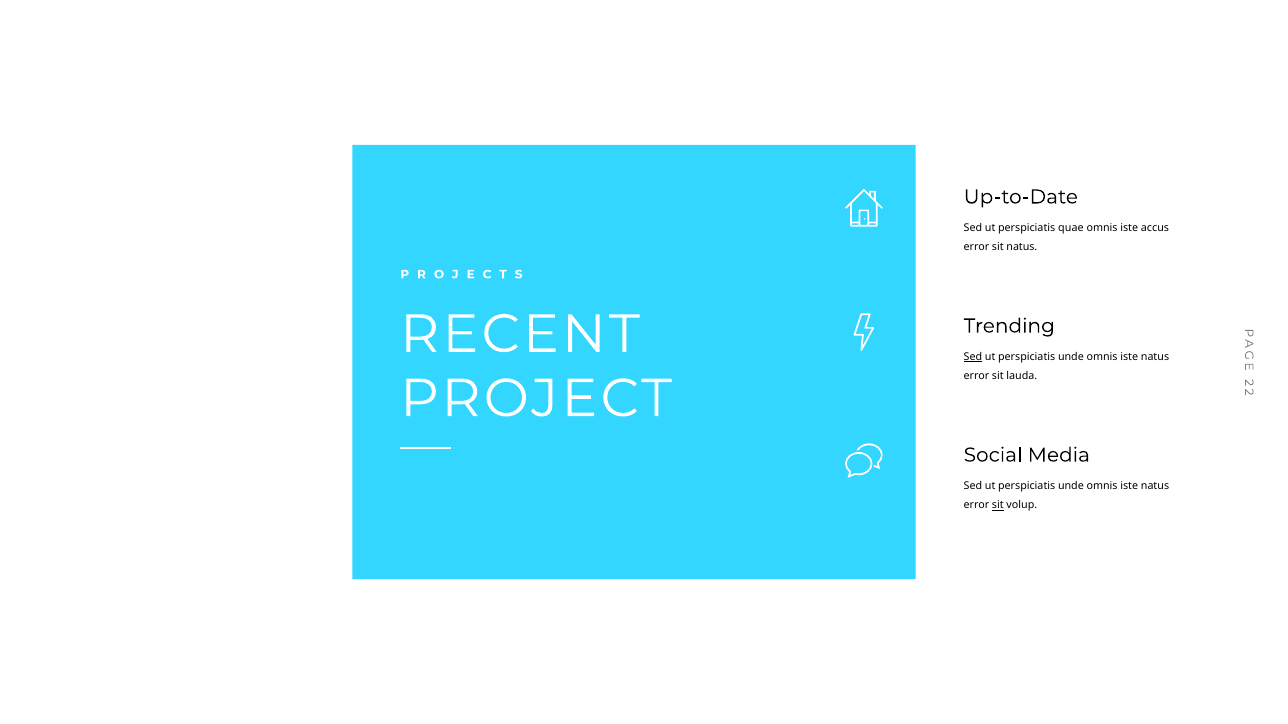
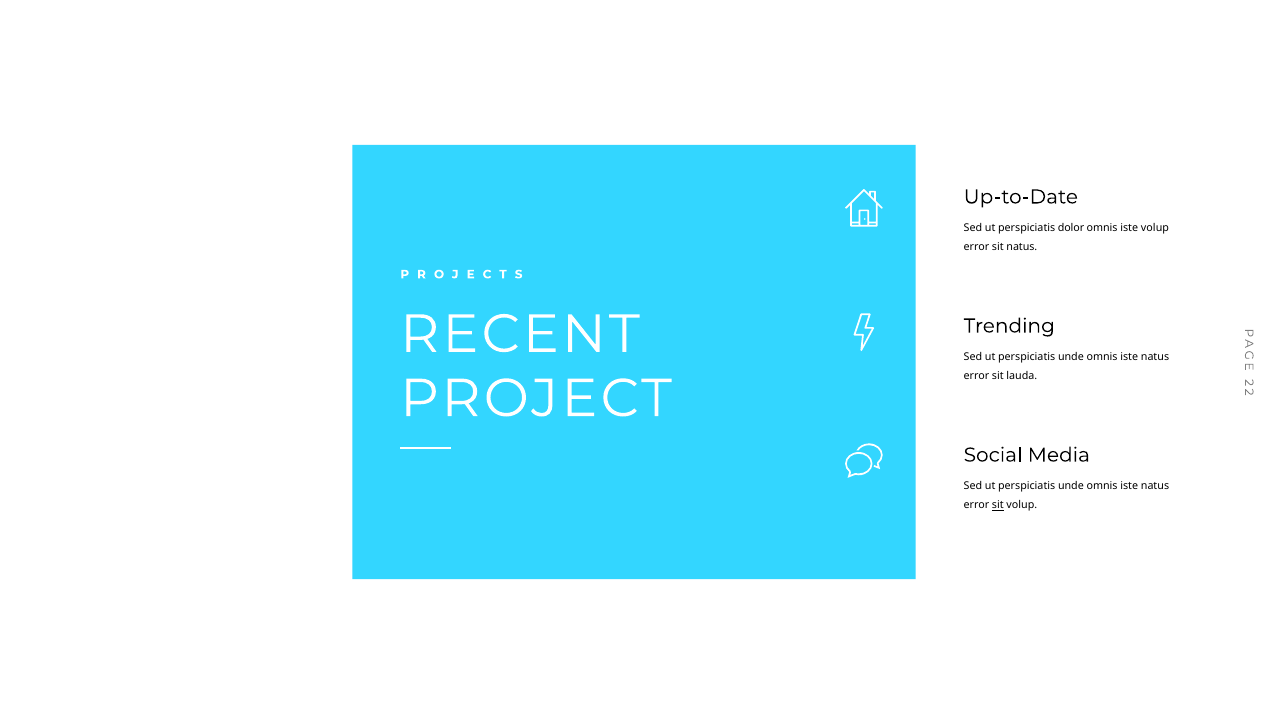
quae: quae -> dolor
iste accus: accus -> volup
Sed at (973, 357) underline: present -> none
